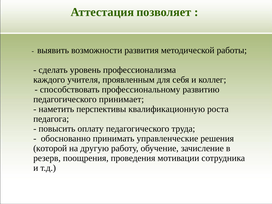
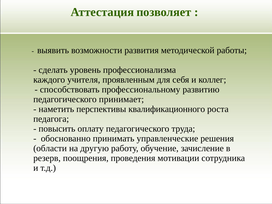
квалификационную: квалификационную -> квалификационного
которой: которой -> области
